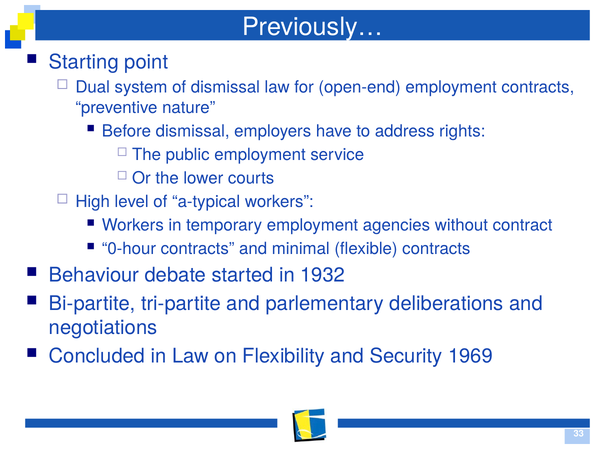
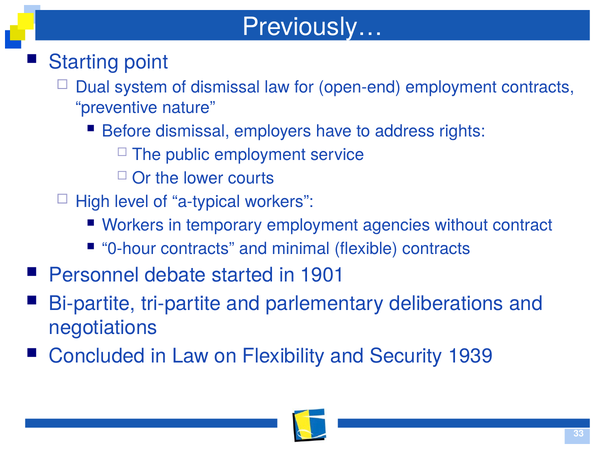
Behaviour: Behaviour -> Personnel
1932: 1932 -> 1901
1969: 1969 -> 1939
